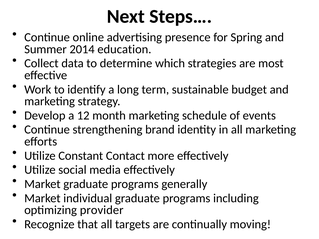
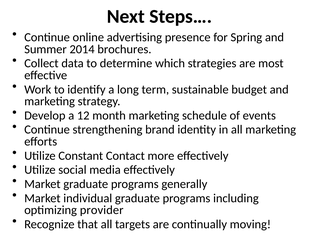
education: education -> brochures
